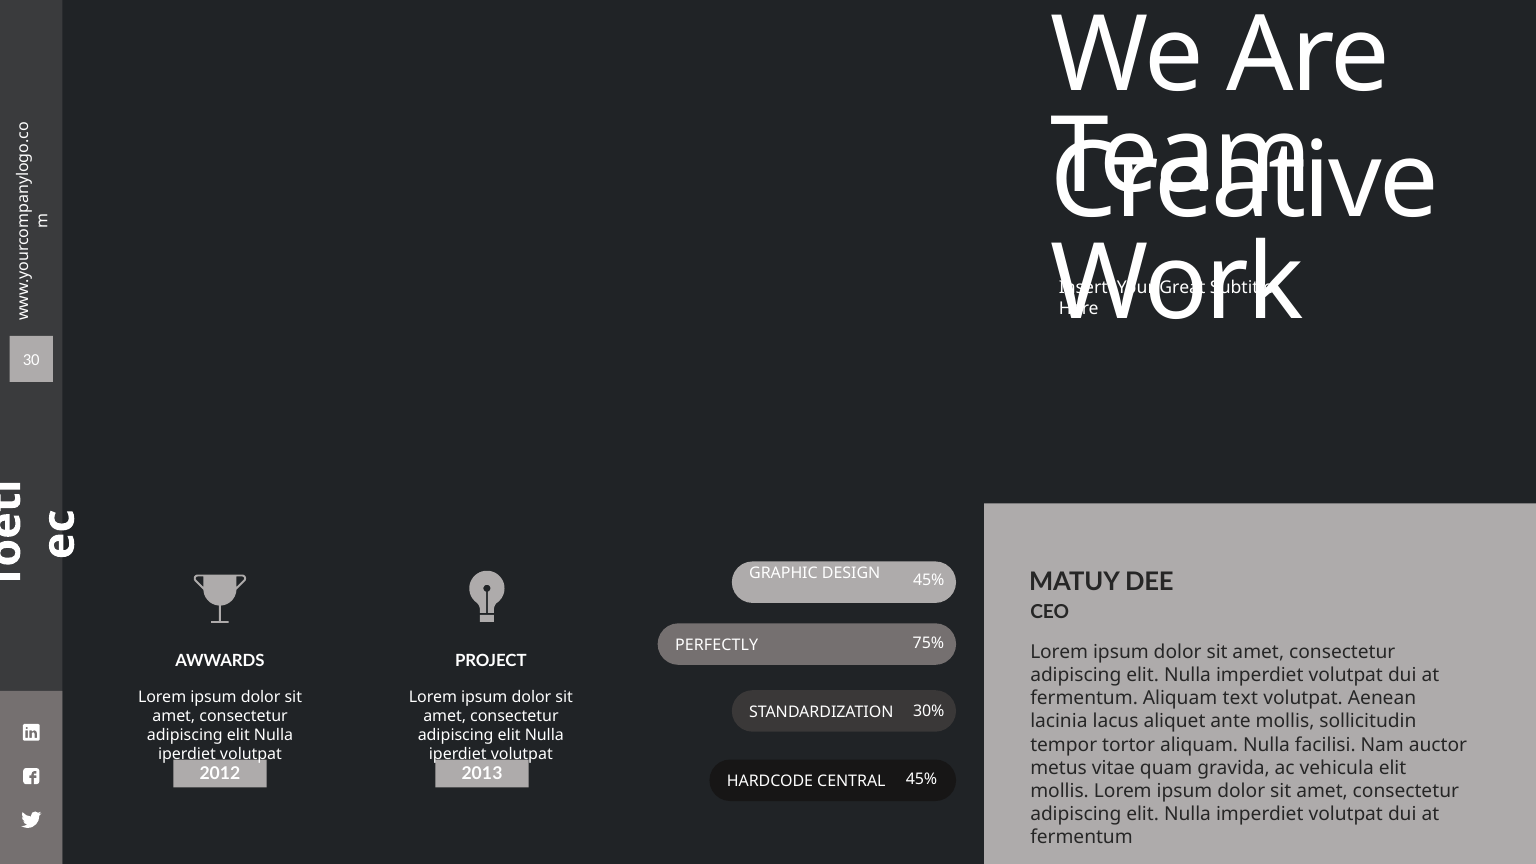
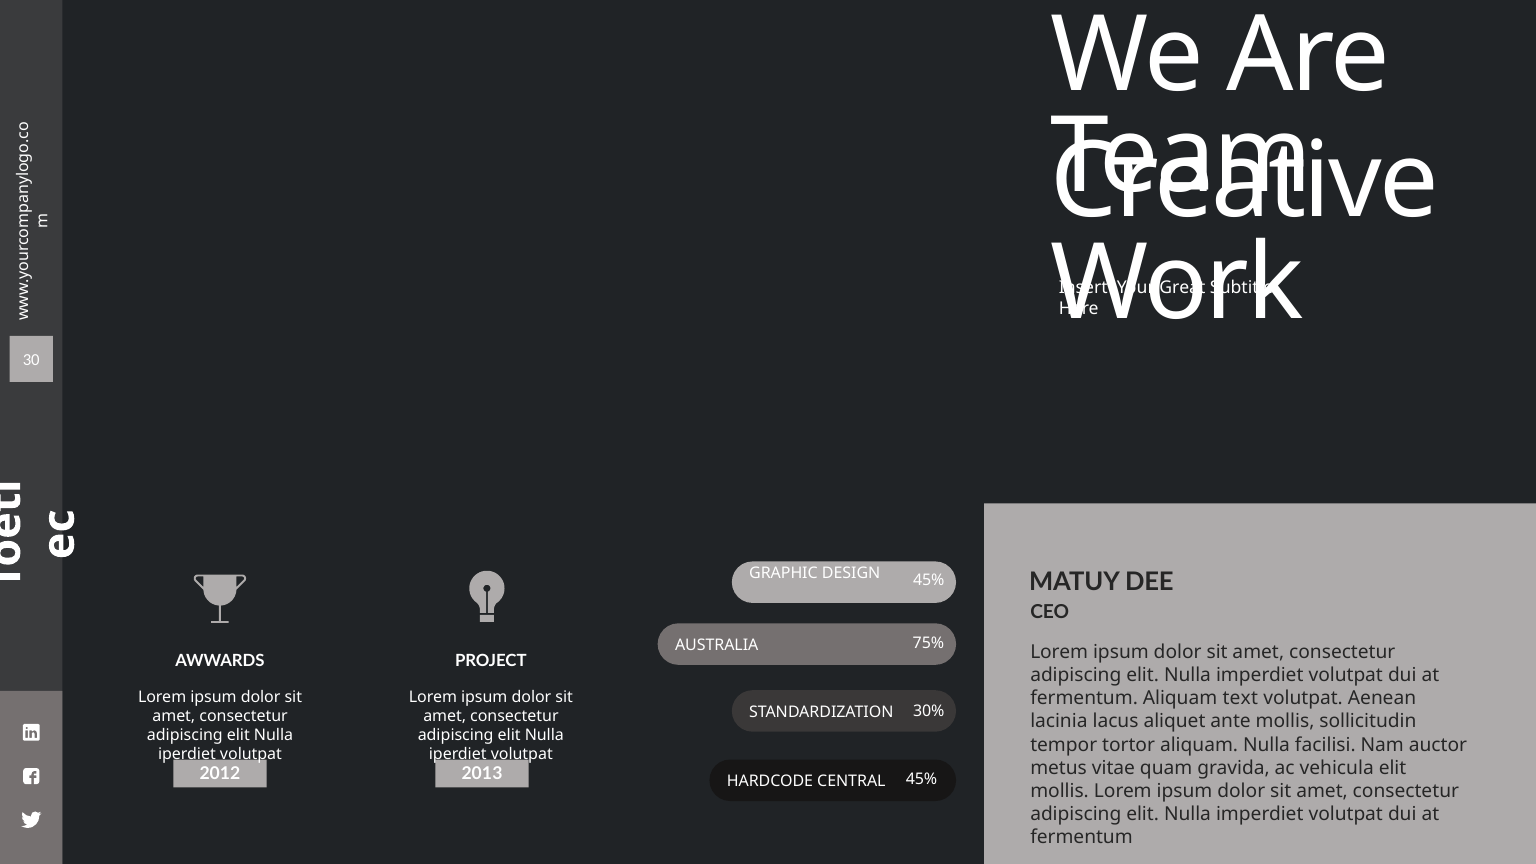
PERFECTLY: PERFECTLY -> AUSTRALIA
